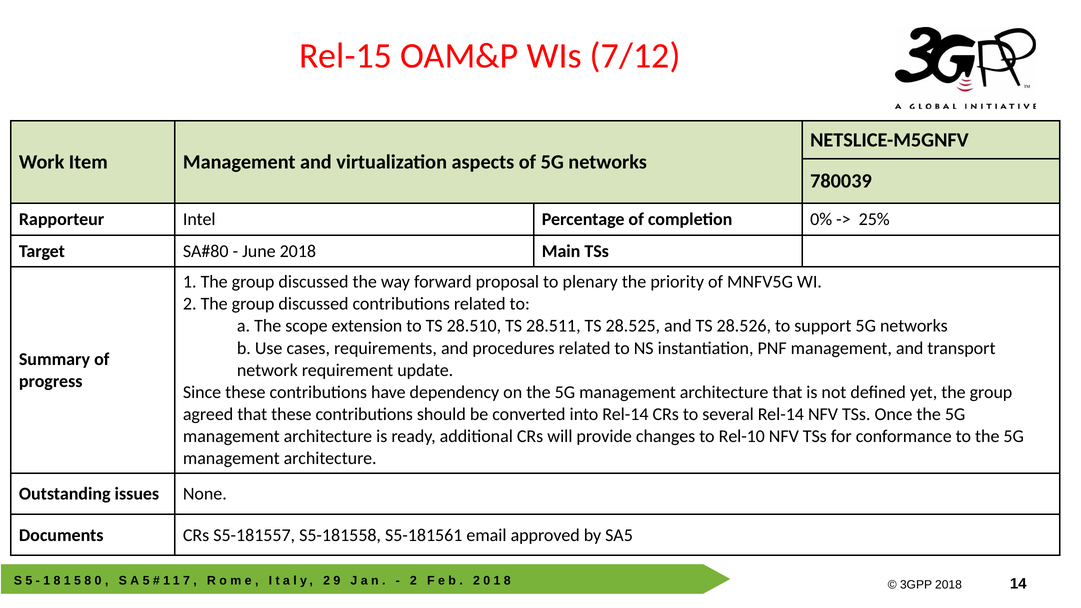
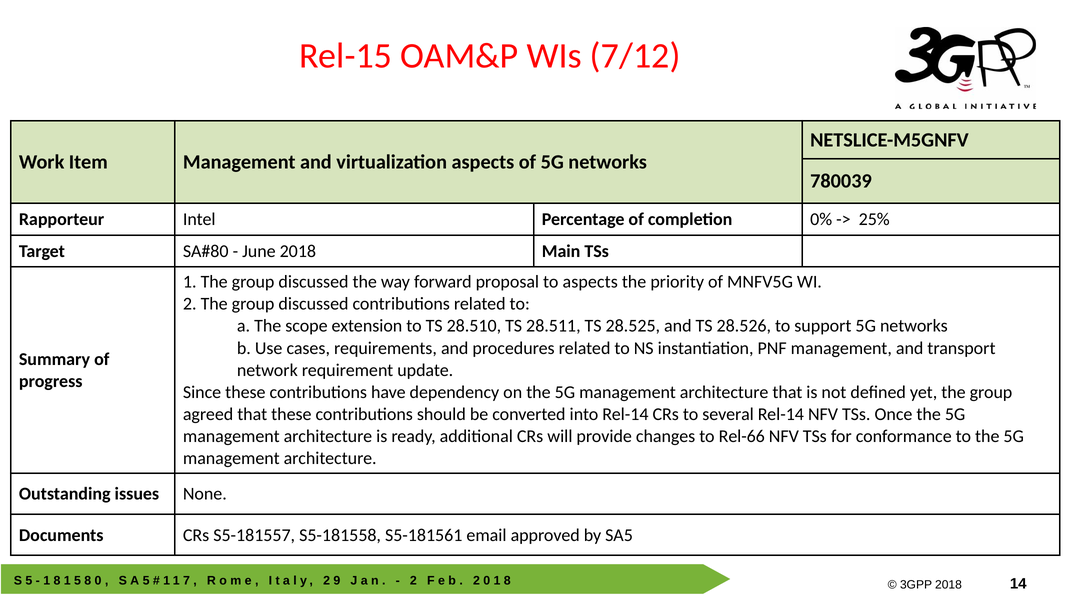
to plenary: plenary -> aspects
Rel-10: Rel-10 -> Rel-66
